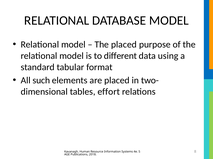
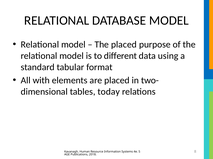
such: such -> with
effort: effort -> today
